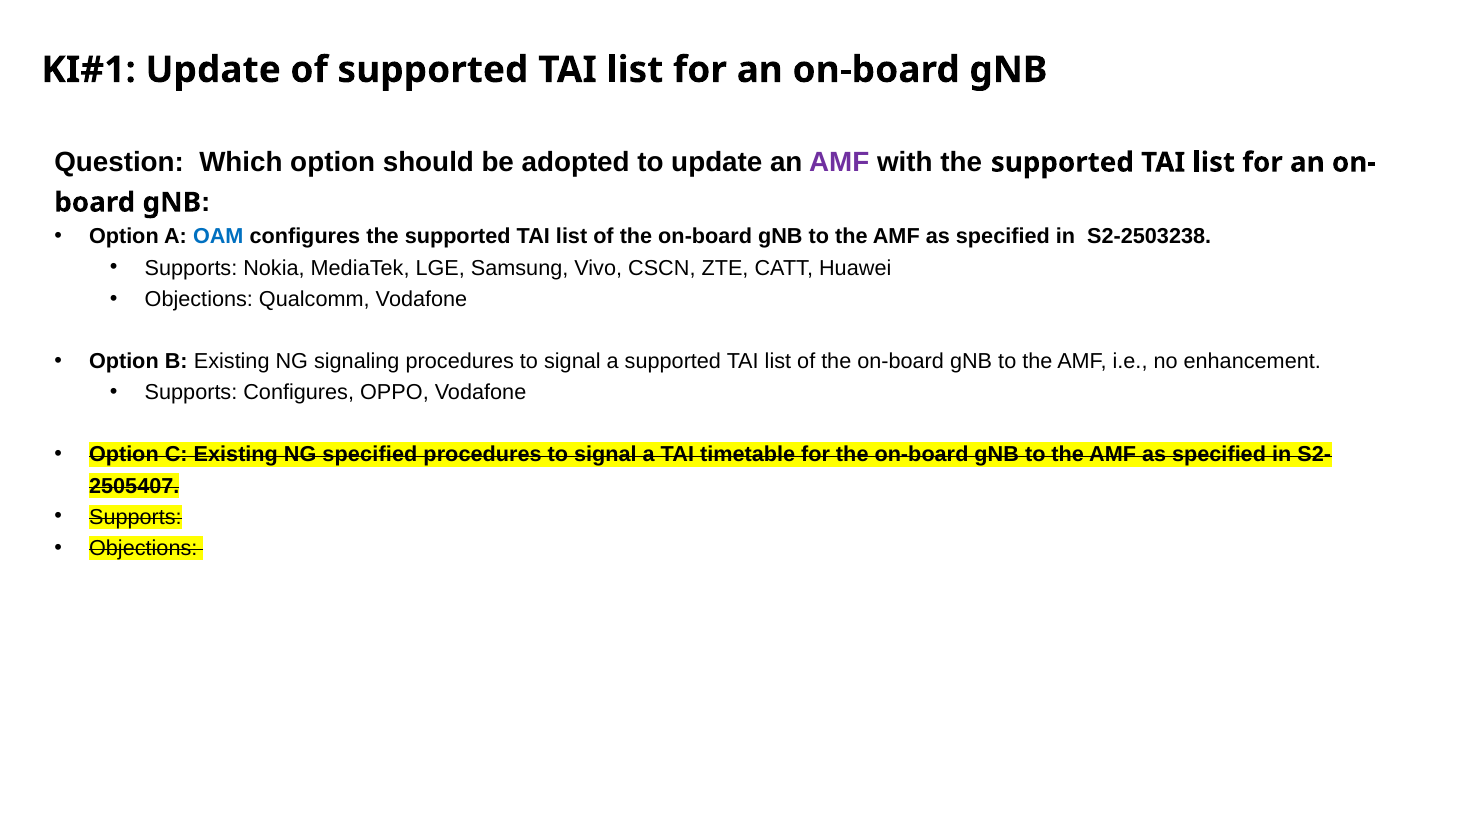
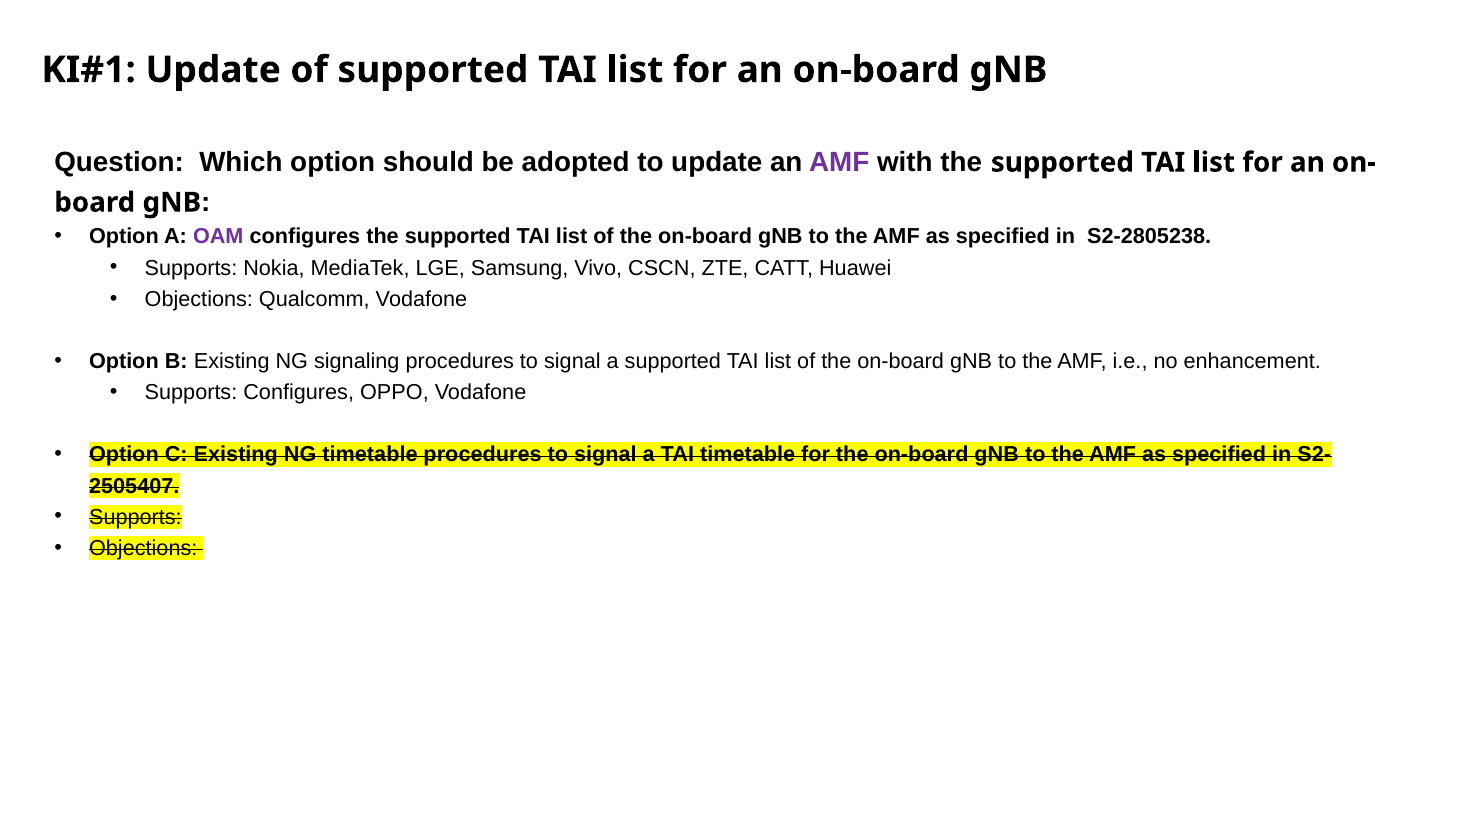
OAM colour: blue -> purple
S2-2503238: S2-2503238 -> S2-2805238
NG specified: specified -> timetable
